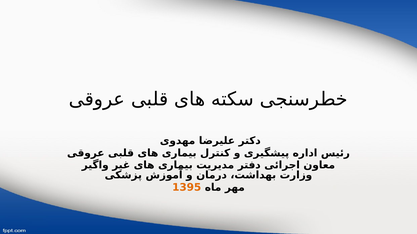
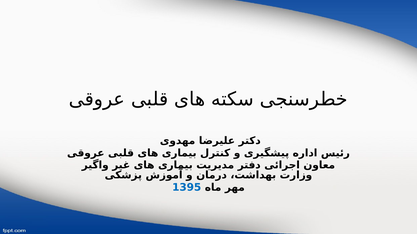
1395 colour: orange -> blue
